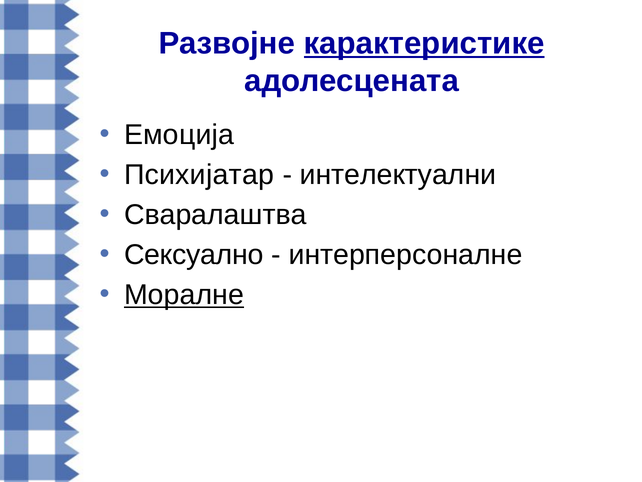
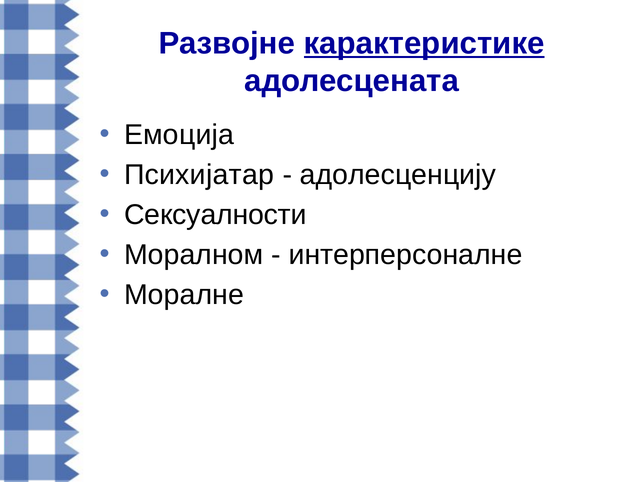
интелектуални: интелектуални -> адолесценцију
Сваралаштва: Сваралаштва -> Сексуалности
Сексуално: Сексуално -> Моралном
Моралне underline: present -> none
